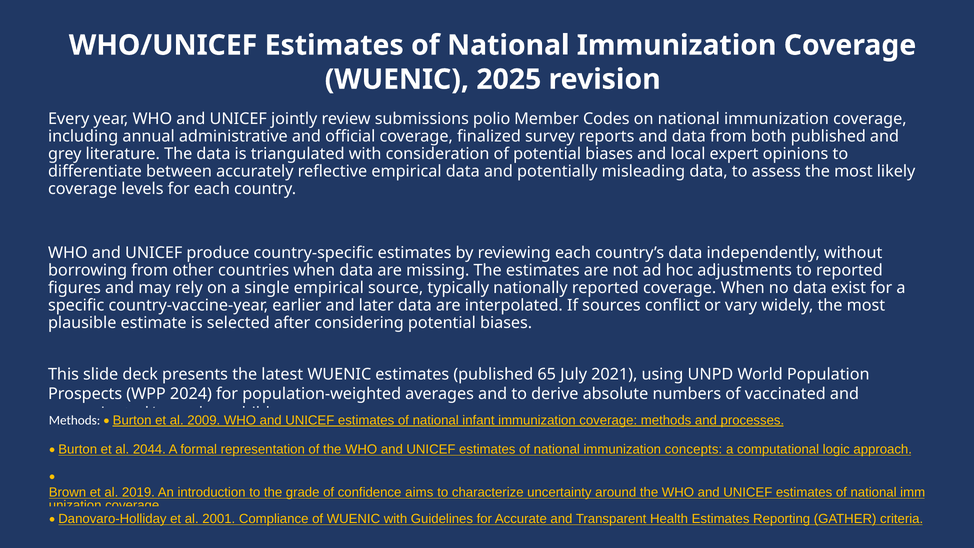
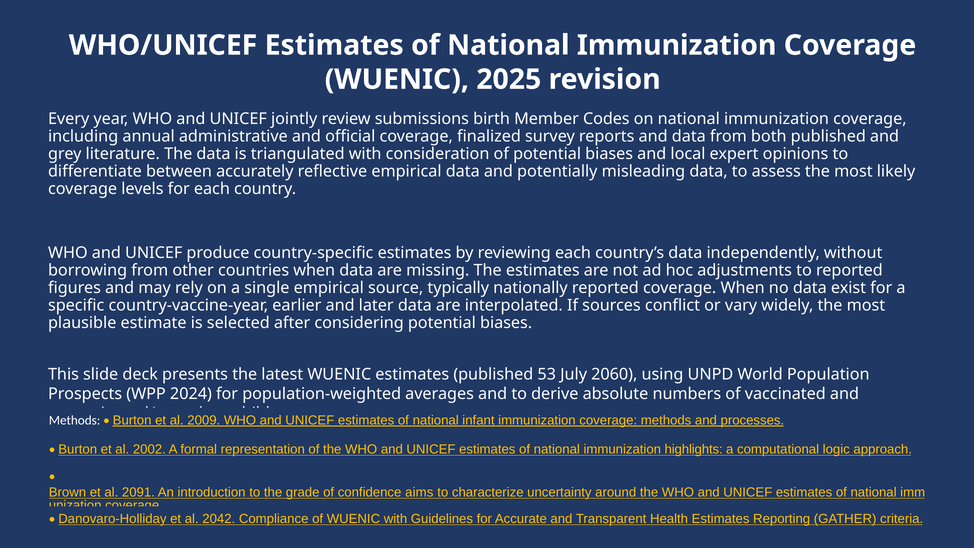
polio: polio -> birth
65: 65 -> 53
2021: 2021 -> 2060
2044: 2044 -> 2002
concepts: concepts -> highlights
2019: 2019 -> 2091
2001: 2001 -> 2042
